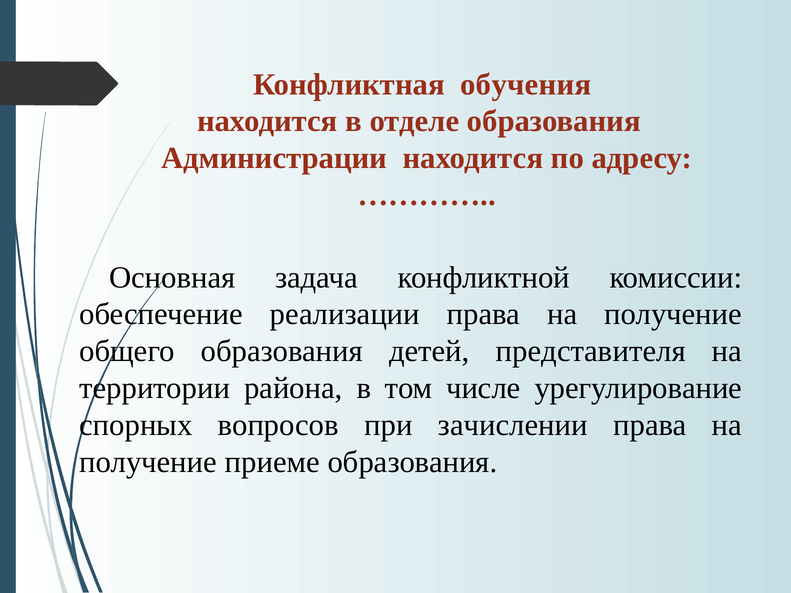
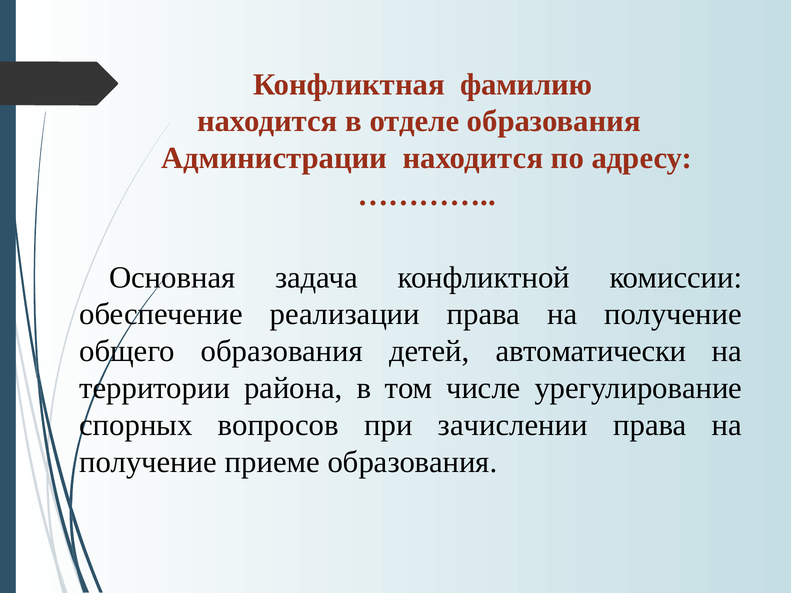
обучения: обучения -> фамилию
представителя: представителя -> автоматически
